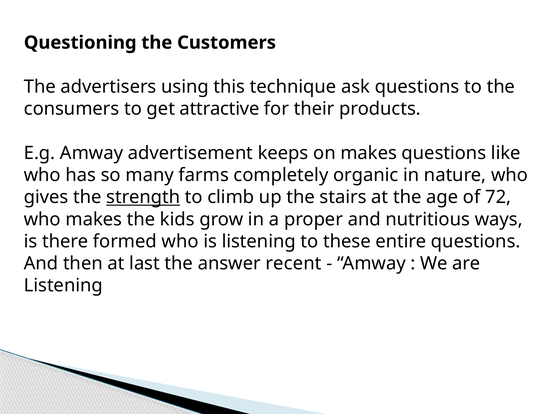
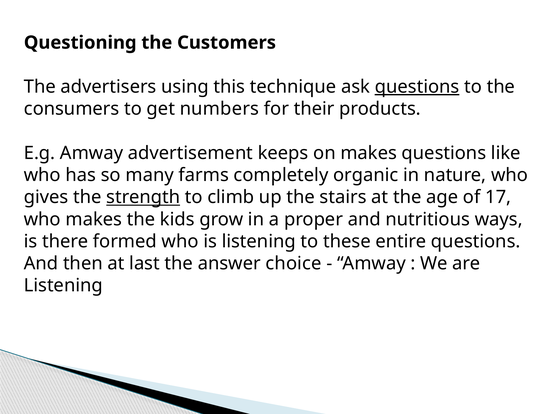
questions at (417, 87) underline: none -> present
attractive: attractive -> numbers
72: 72 -> 17
recent: recent -> choice
